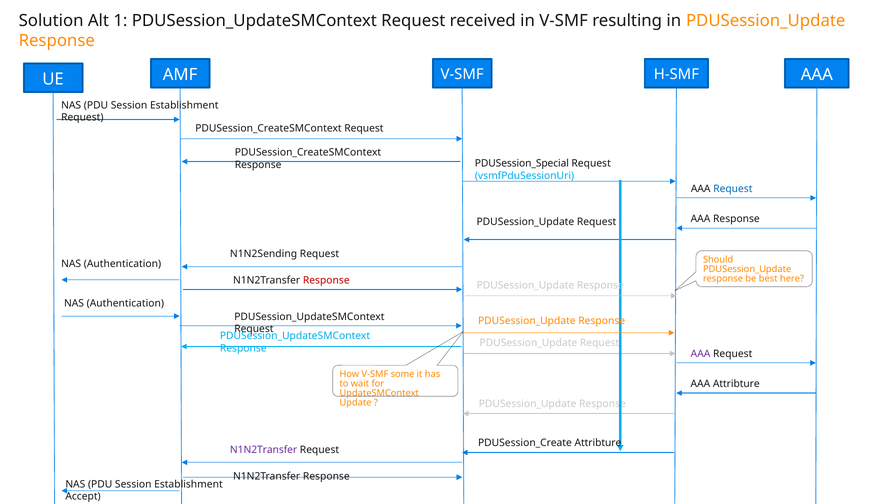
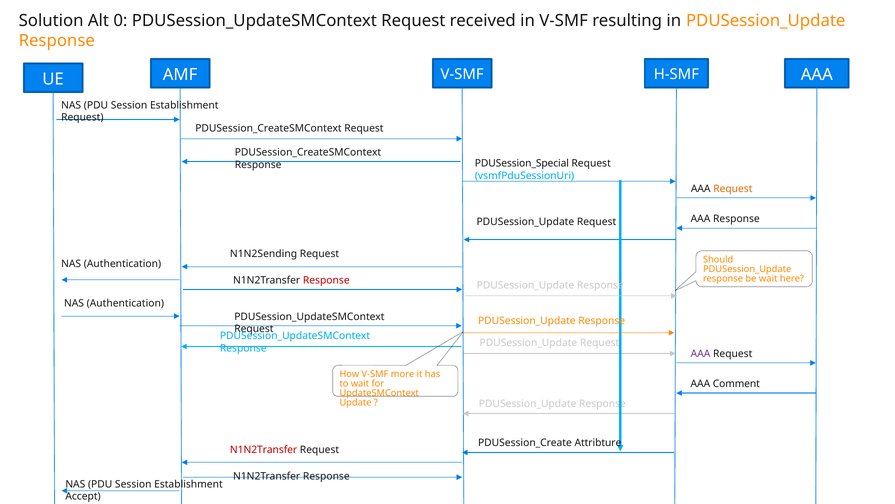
1: 1 -> 0
Request at (733, 189) colour: blue -> orange
be best: best -> wait
some: some -> more
AAA Attribture: Attribture -> Comment
N1N2Transfer at (264, 449) colour: purple -> red
